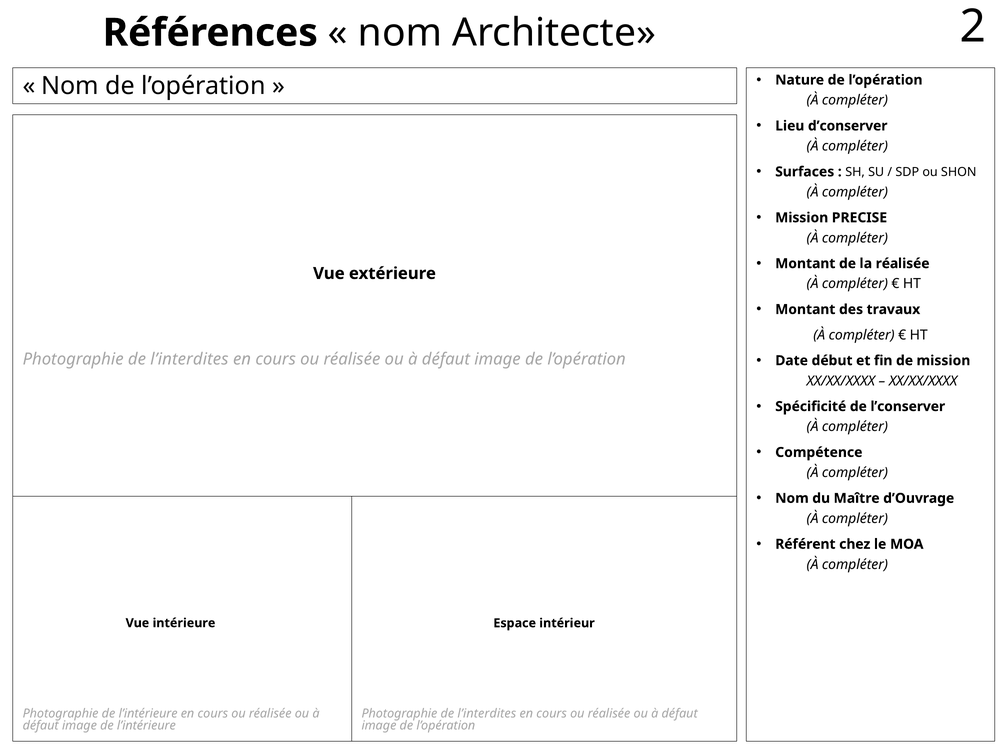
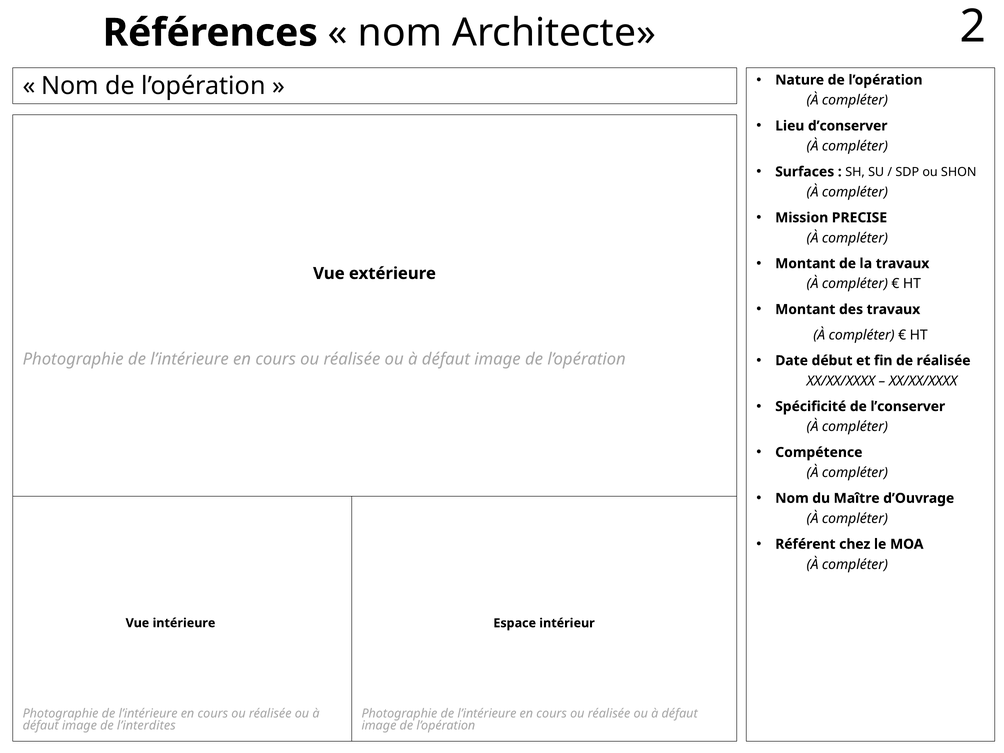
la réalisée: réalisée -> travaux
de mission: mission -> réalisée
l’interdites at (189, 359): l’interdites -> l’intérieure
l’interdites at (487, 714): l’interdites -> l’intérieure
image de l’intérieure: l’intérieure -> l’interdites
